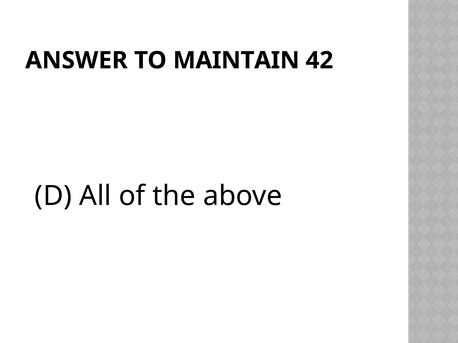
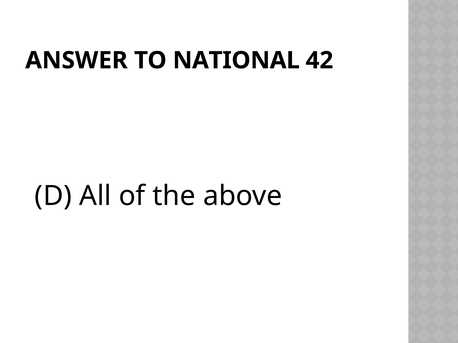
MAINTAIN: MAINTAIN -> NATIONAL
